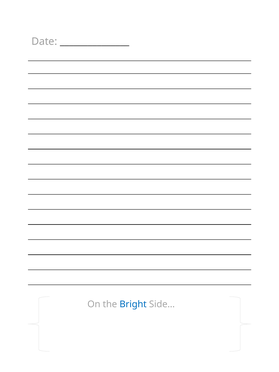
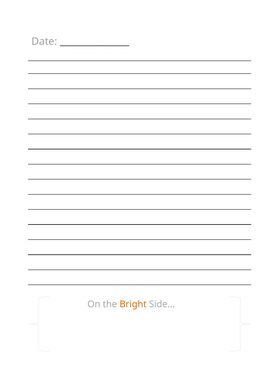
Bright colour: blue -> orange
